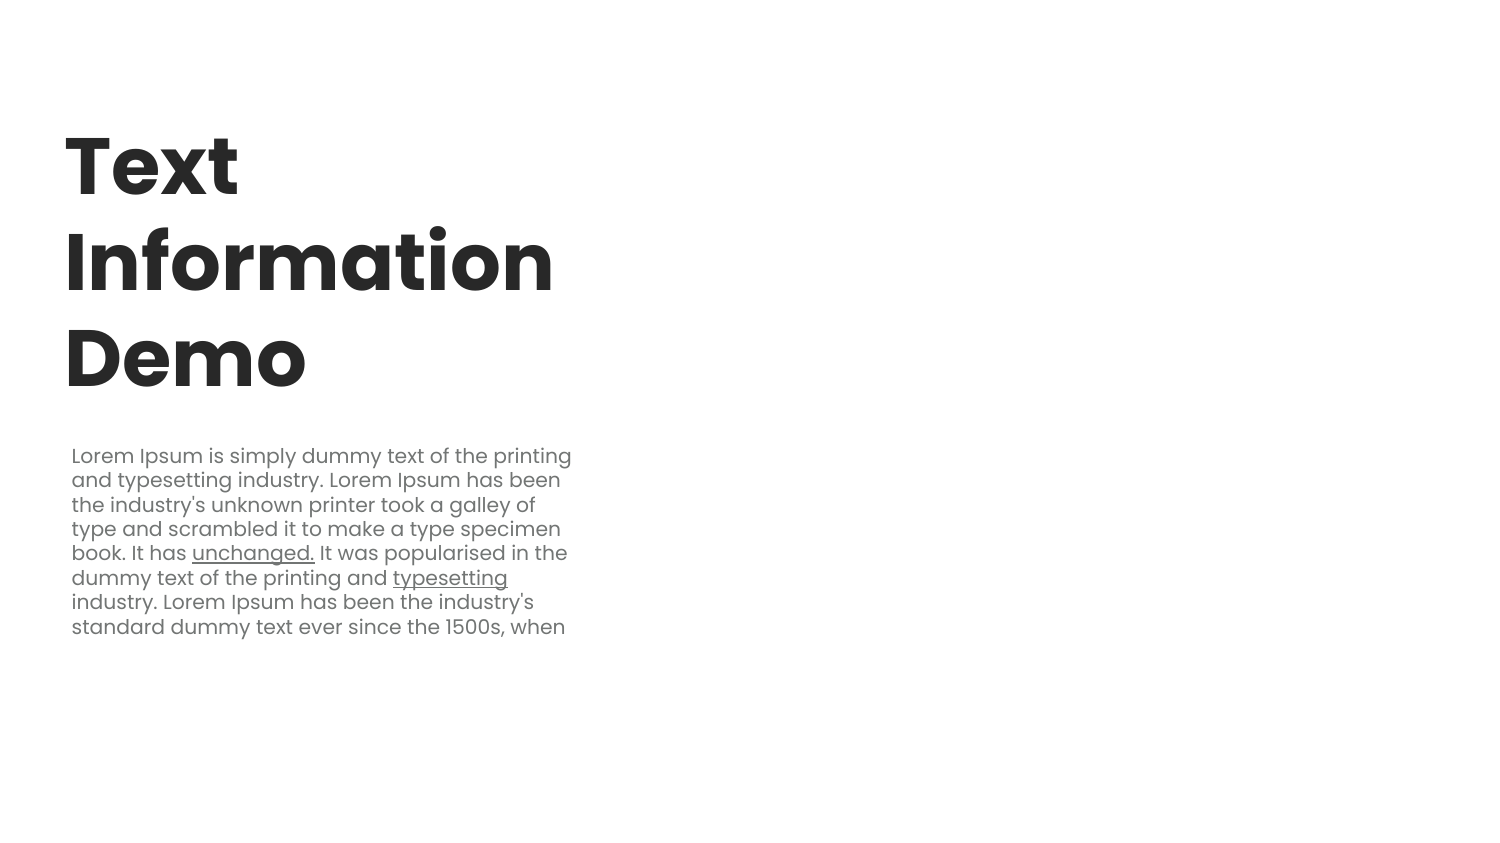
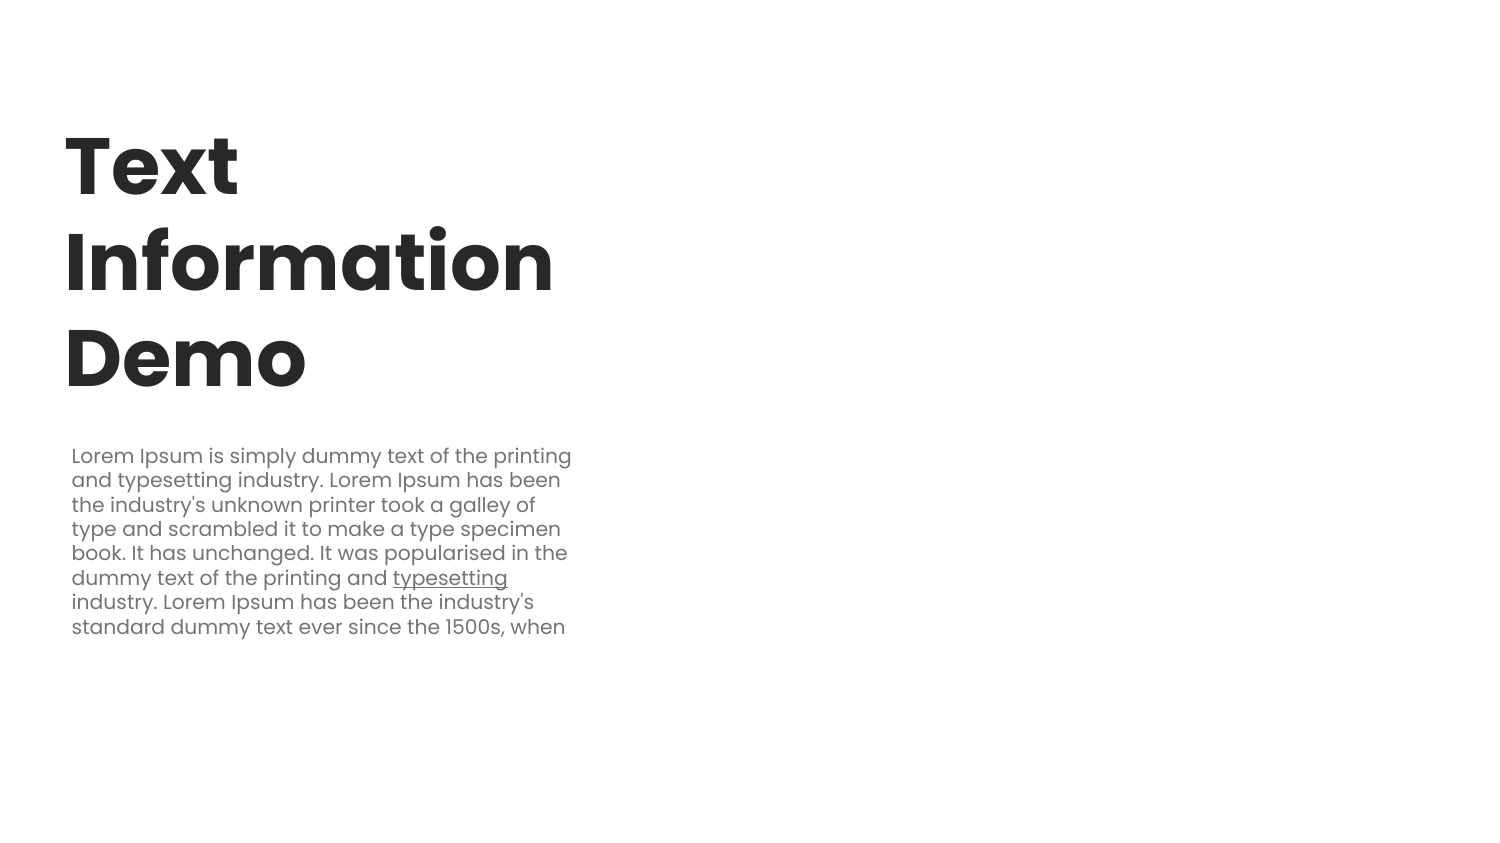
unchanged underline: present -> none
